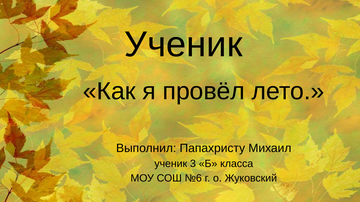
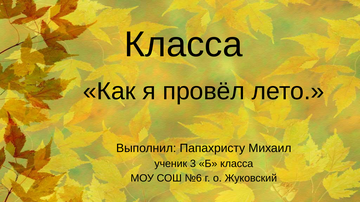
Ученик at (183, 45): Ученик -> Класса
